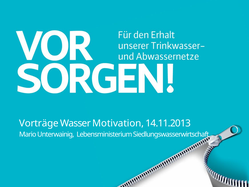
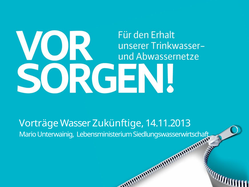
Motivation: Motivation -> Zukünftige
